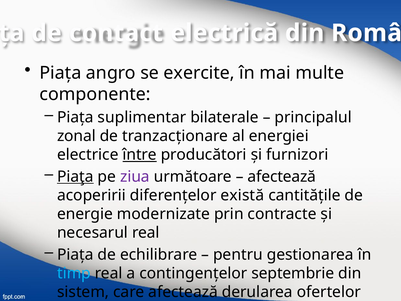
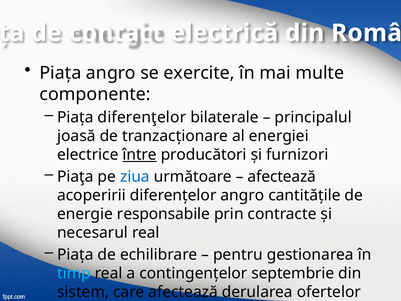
Piaţa suplimentar: suplimentar -> diferenţelor
zonal: zonal -> joasă
Piaţa at (75, 176) underline: present -> none
ziua at (135, 176) colour: purple -> blue
diferenţelor există: există -> angro
modernizate: modernizate -> responsabile
